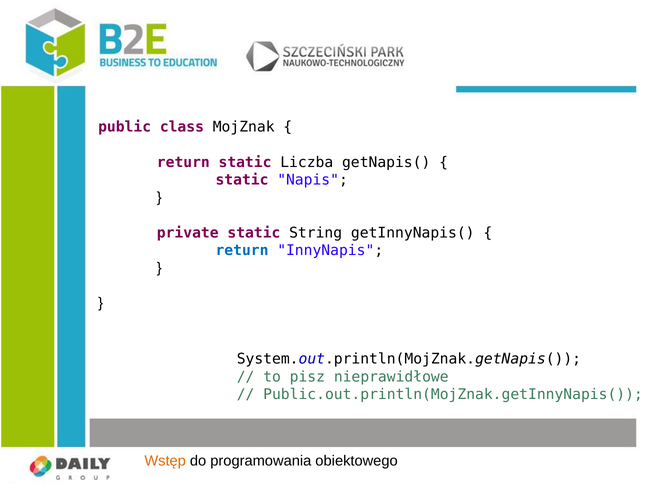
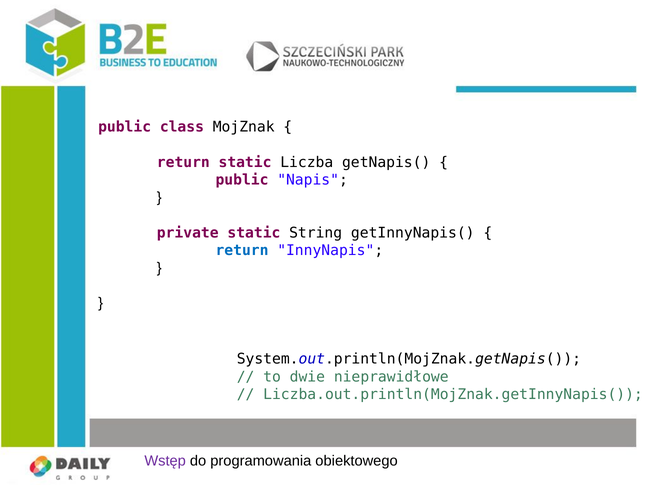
static at (242, 180): static -> public
pisz: pisz -> dwie
Public.out.println(MojZnak.getInnyNapis(: Public.out.println(MojZnak.getInnyNapis( -> Liczba.out.println(MojZnak.getInnyNapis(
Wstęp colour: orange -> purple
